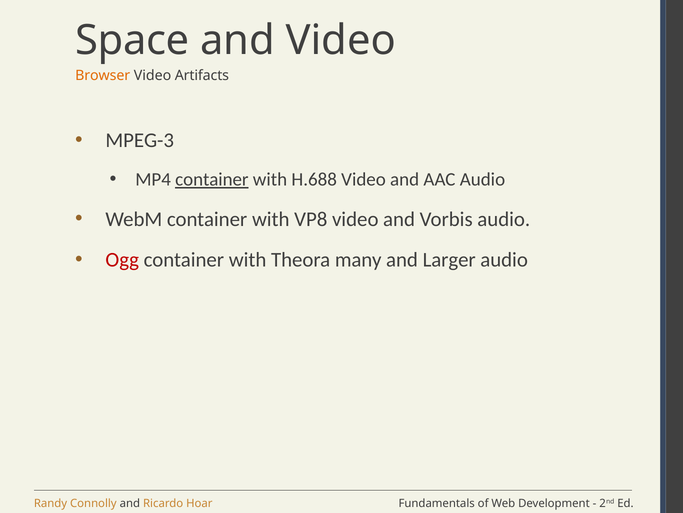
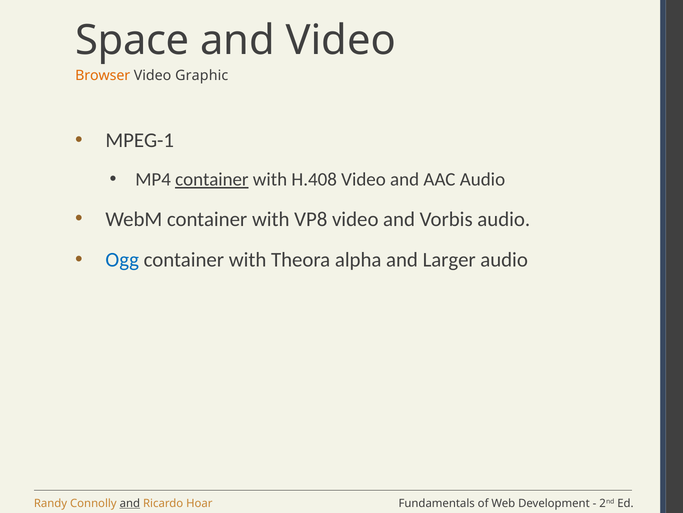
Artifacts: Artifacts -> Graphic
MPEG-3: MPEG-3 -> MPEG-1
H.688: H.688 -> H.408
Ogg colour: red -> blue
many: many -> alpha
and at (130, 503) underline: none -> present
